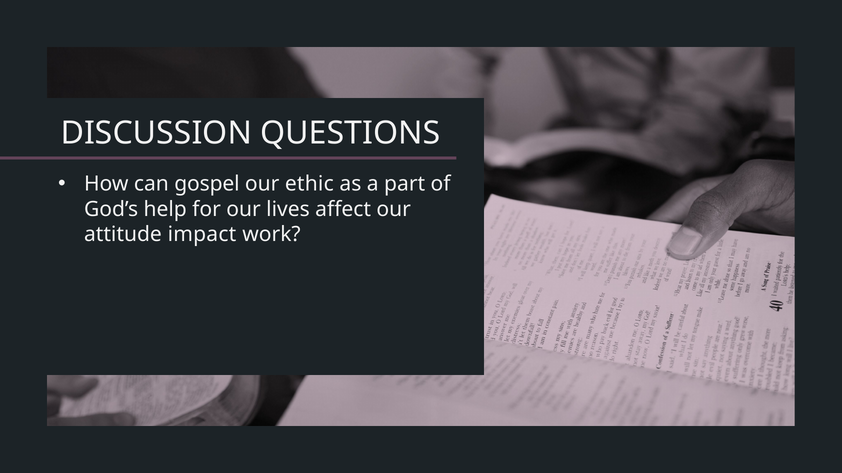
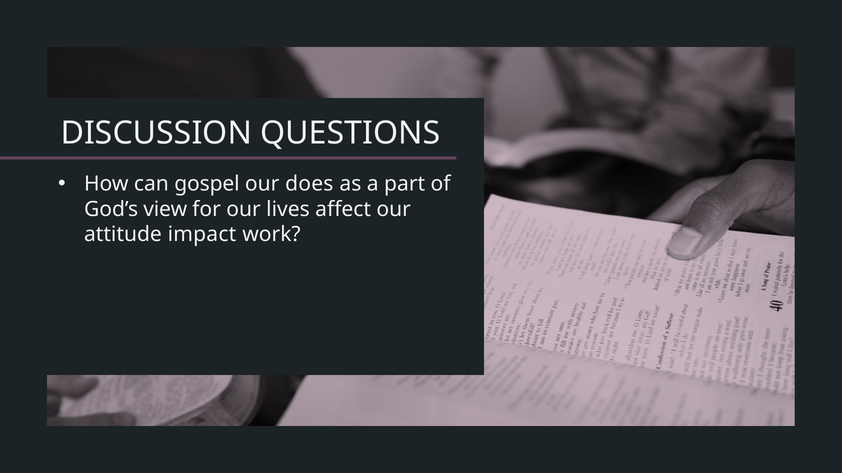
ethic: ethic -> does
help: help -> view
